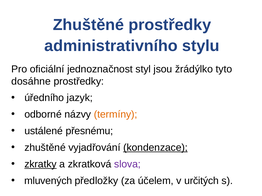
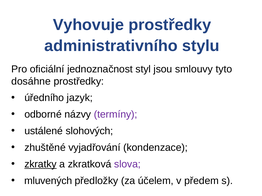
Zhuštěné at (88, 25): Zhuštěné -> Vyhovuje
žrádýlko: žrádýlko -> smlouvy
termíny colour: orange -> purple
přesnému: přesnému -> slohových
kondenzace underline: present -> none
určitých: určitých -> předem
